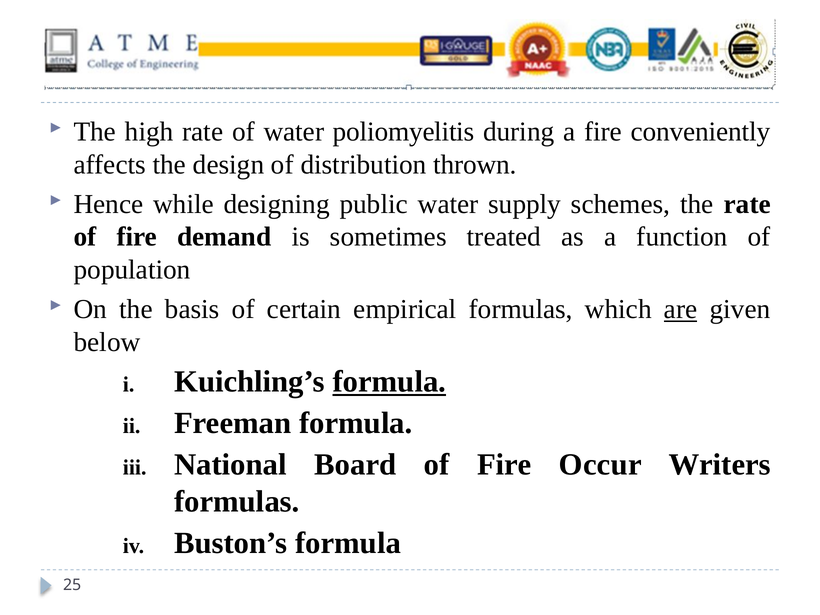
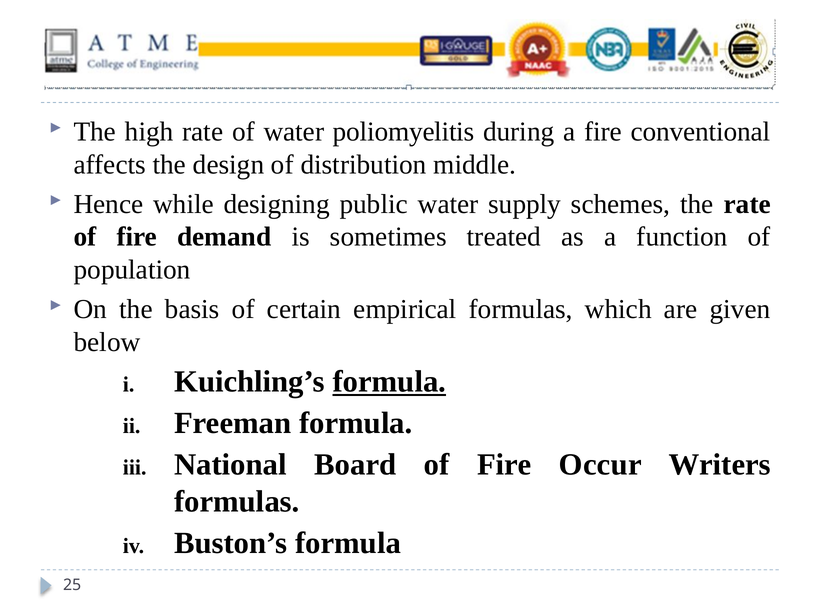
conveniently: conveniently -> conventional
thrown: thrown -> middle
are underline: present -> none
